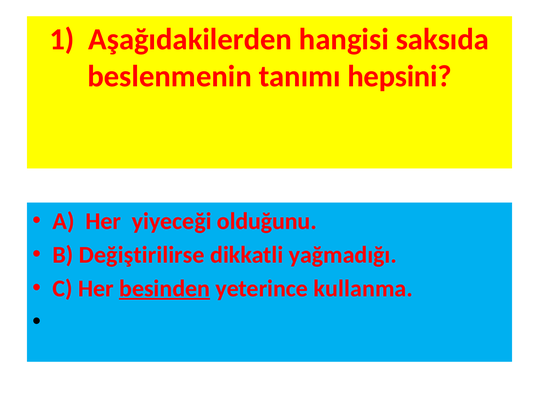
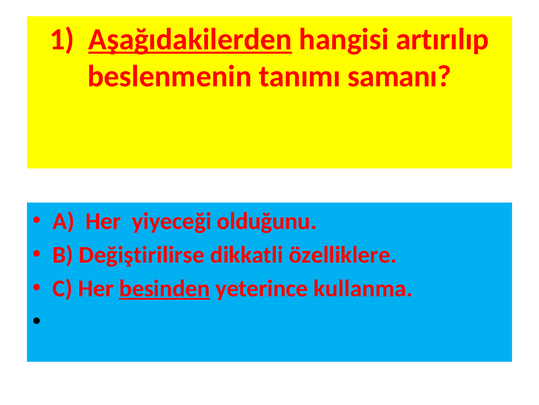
Aşağıdakilerden underline: none -> present
saksıda: saksıda -> artırılıp
hepsini: hepsini -> samanı
yağmadığı: yağmadığı -> özelliklere
